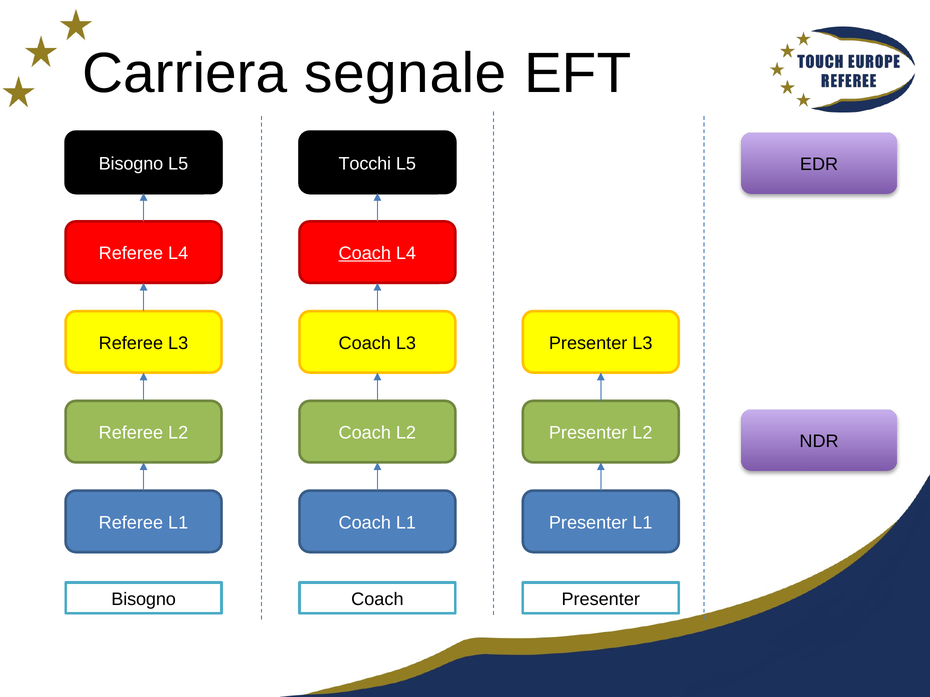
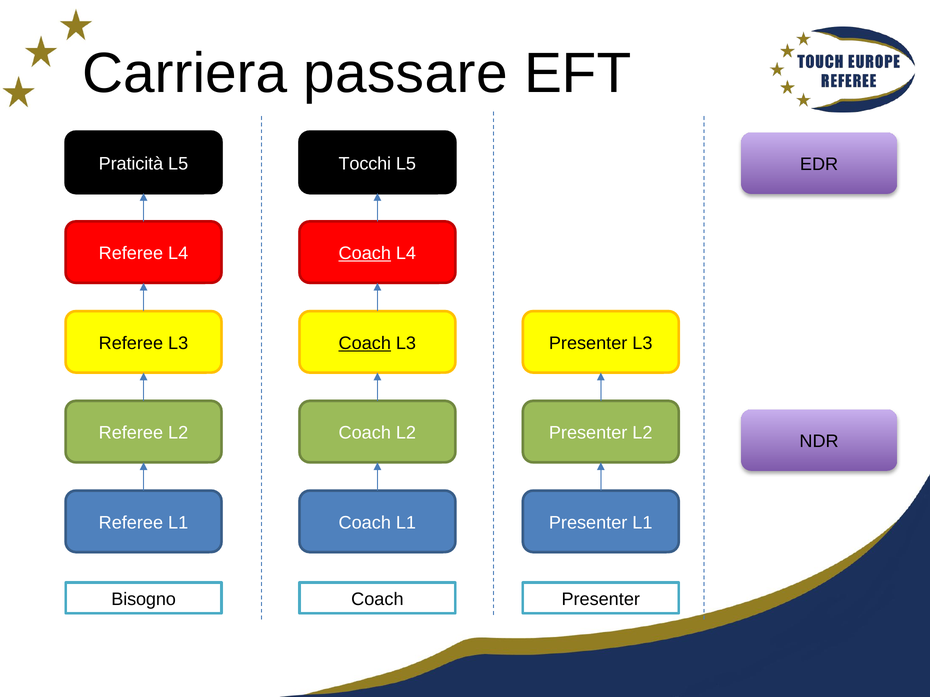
segnale: segnale -> passare
Bisogno at (131, 164): Bisogno -> Praticità
Coach at (365, 343) underline: none -> present
